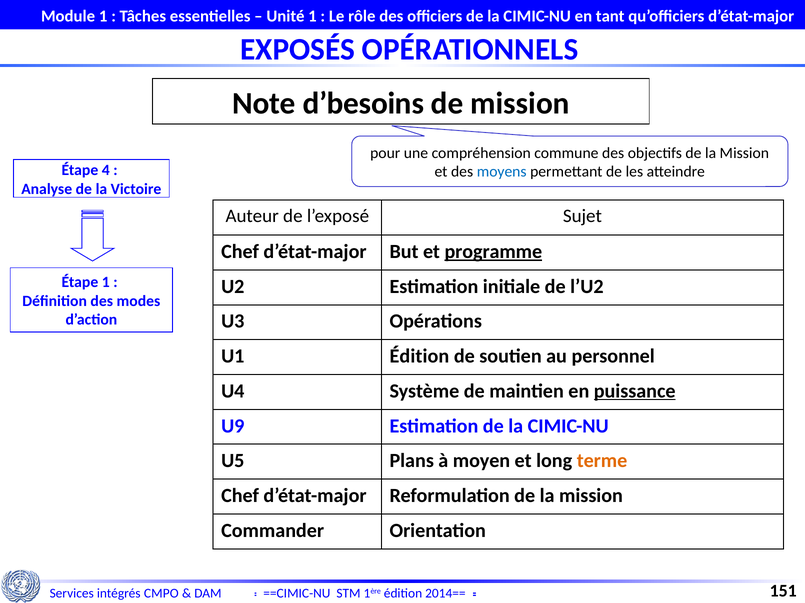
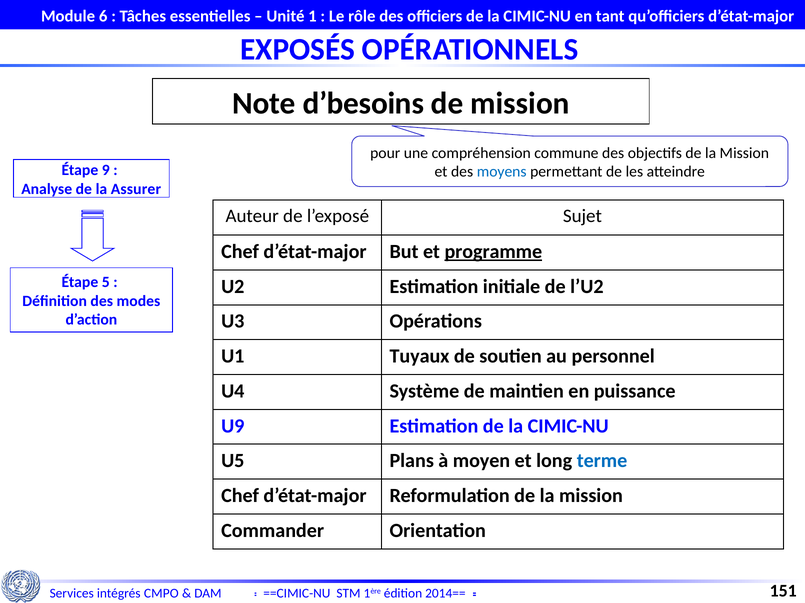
Module 1: 1 -> 6
4: 4 -> 9
Victoire: Victoire -> Assurer
Étape 1: 1 -> 5
U1 Édition: Édition -> Tuyaux
puissance underline: present -> none
terme colour: orange -> blue
